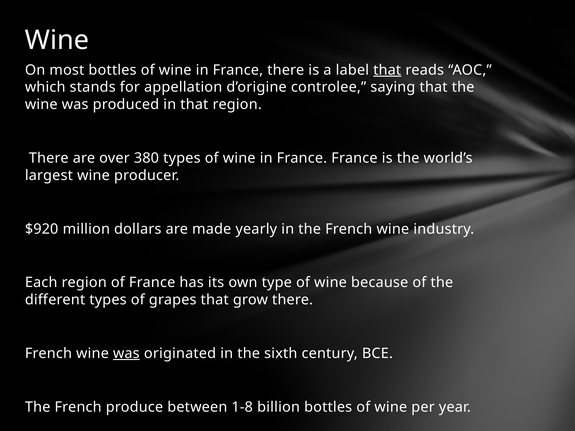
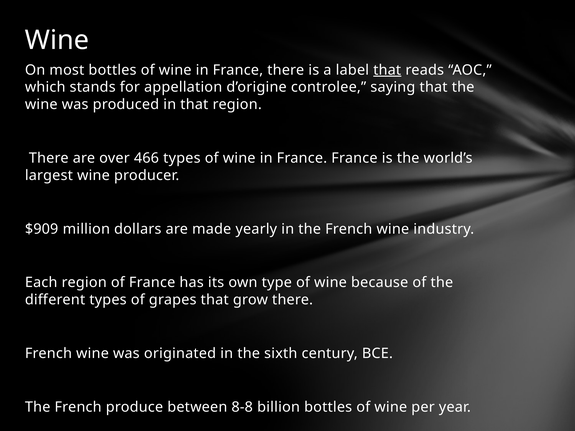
380: 380 -> 466
$920: $920 -> $909
was at (126, 354) underline: present -> none
1-8: 1-8 -> 8-8
